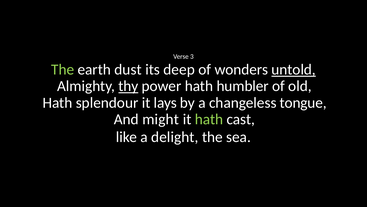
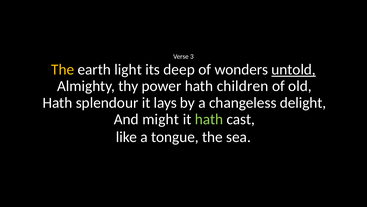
The at (63, 69) colour: light green -> yellow
dust: dust -> light
thy underline: present -> none
humbler: humbler -> children
tongue: tongue -> delight
delight: delight -> tongue
